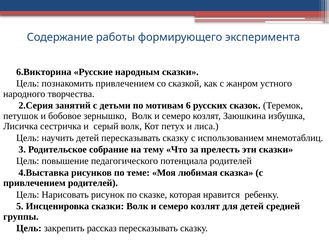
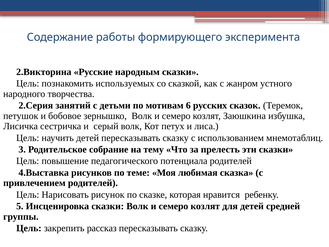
6.Викторина: 6.Викторина -> 2.Викторина
познакомить привлечением: привлечением -> используемых
